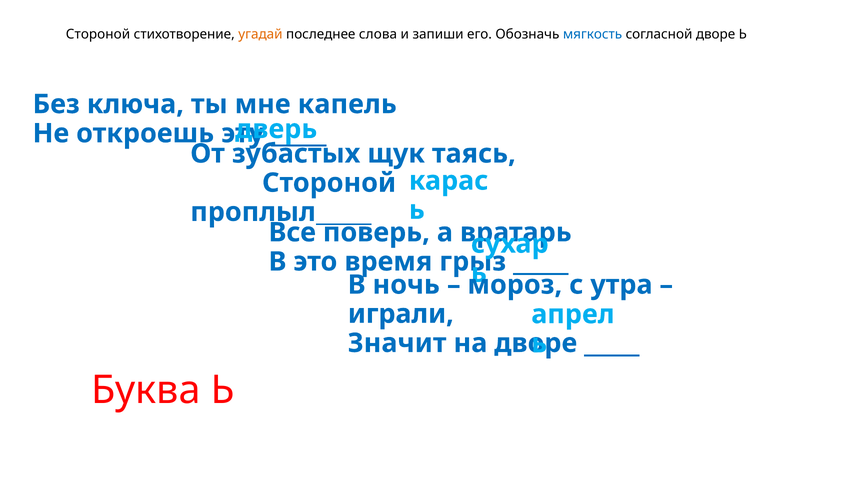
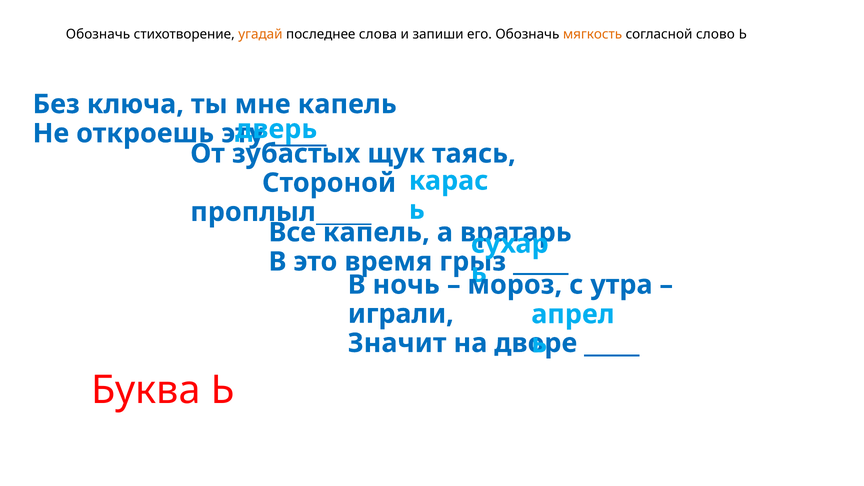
Стороной at (98, 34): Стороной -> Обозначь
мягкость colour: blue -> orange
согласной дворе: дворе -> слово
Все поверь: поверь -> капель
